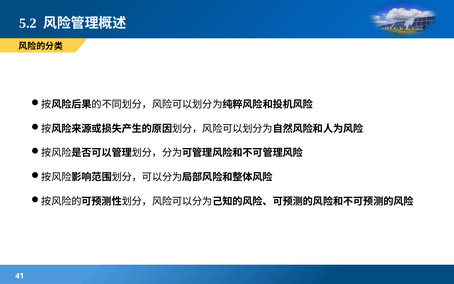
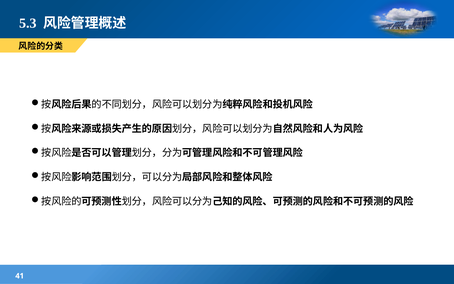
5.2: 5.2 -> 5.3
